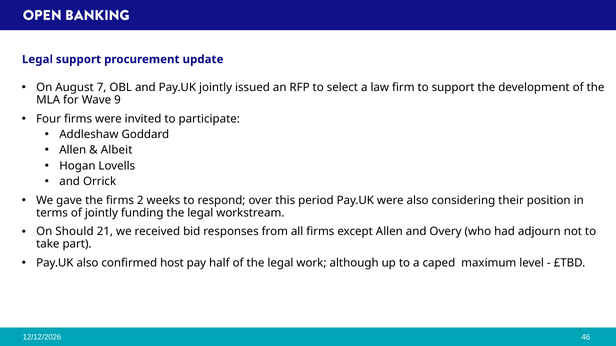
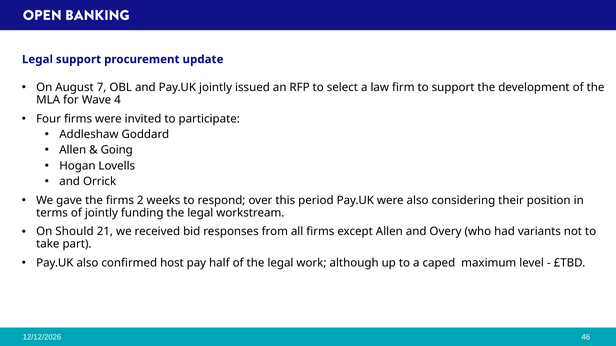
9: 9 -> 4
Albeit: Albeit -> Going
adjourn: adjourn -> variants
